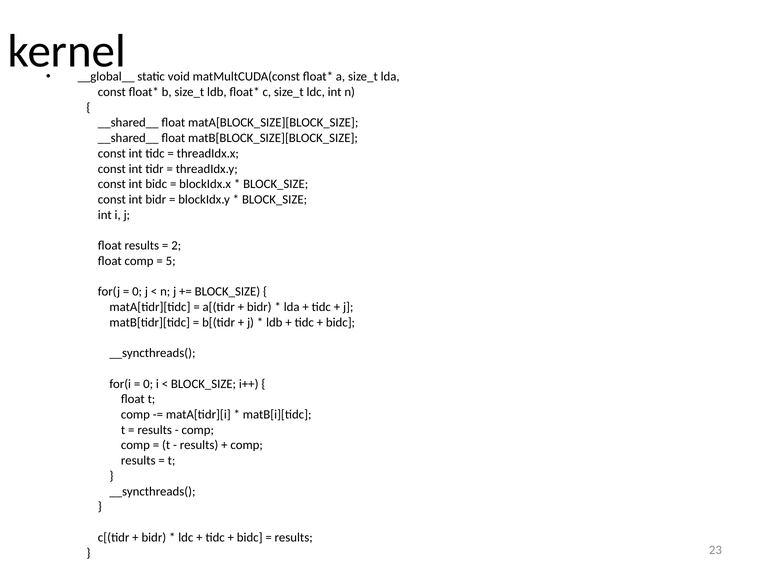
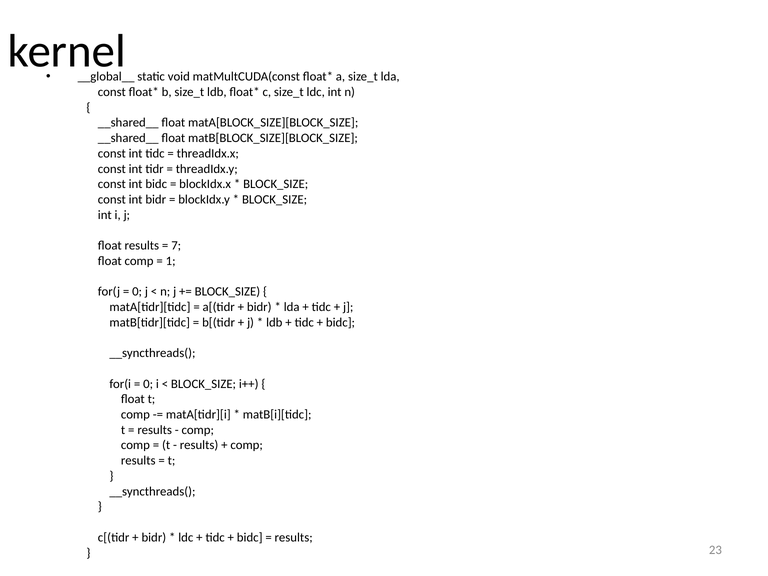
2: 2 -> 7
5: 5 -> 1
